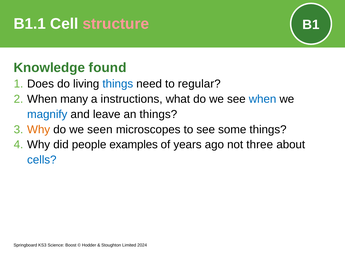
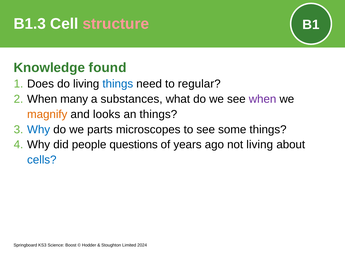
B1.1: B1.1 -> B1.3
instructions: instructions -> substances
when at (263, 99) colour: blue -> purple
magnify colour: blue -> orange
leave: leave -> looks
Why at (39, 129) colour: orange -> blue
seen: seen -> parts
examples: examples -> questions
not three: three -> living
